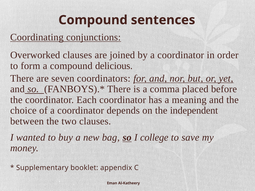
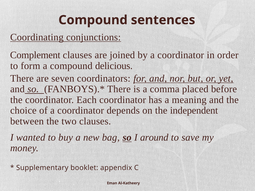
Overworked: Overworked -> Complement
college: college -> around
